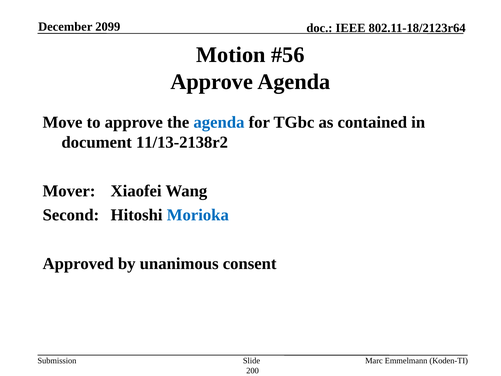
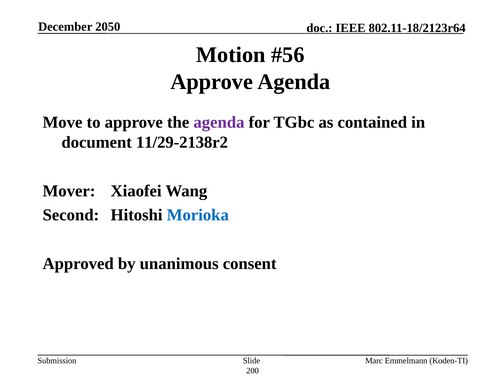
2099: 2099 -> 2050
agenda at (219, 122) colour: blue -> purple
11/13-2138r2: 11/13-2138r2 -> 11/29-2138r2
